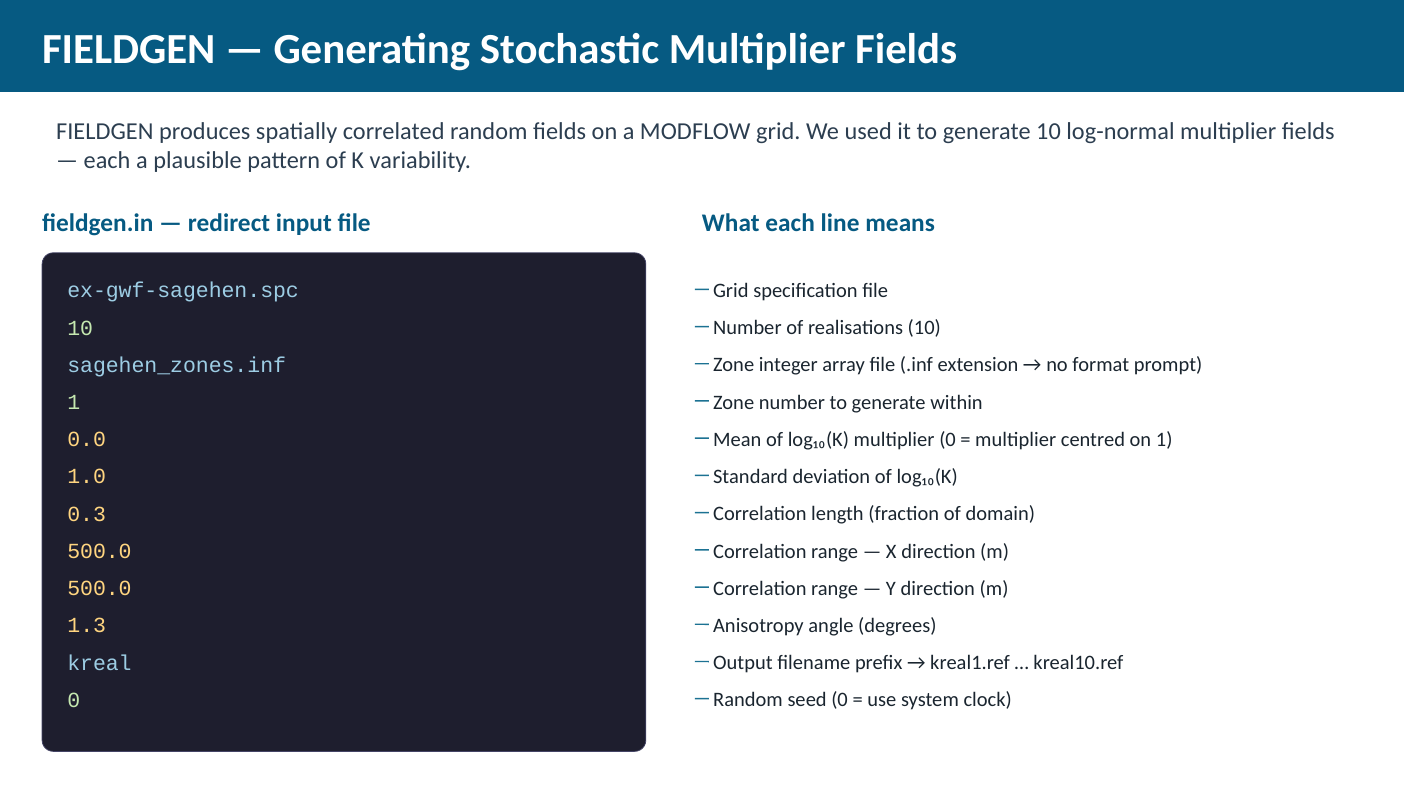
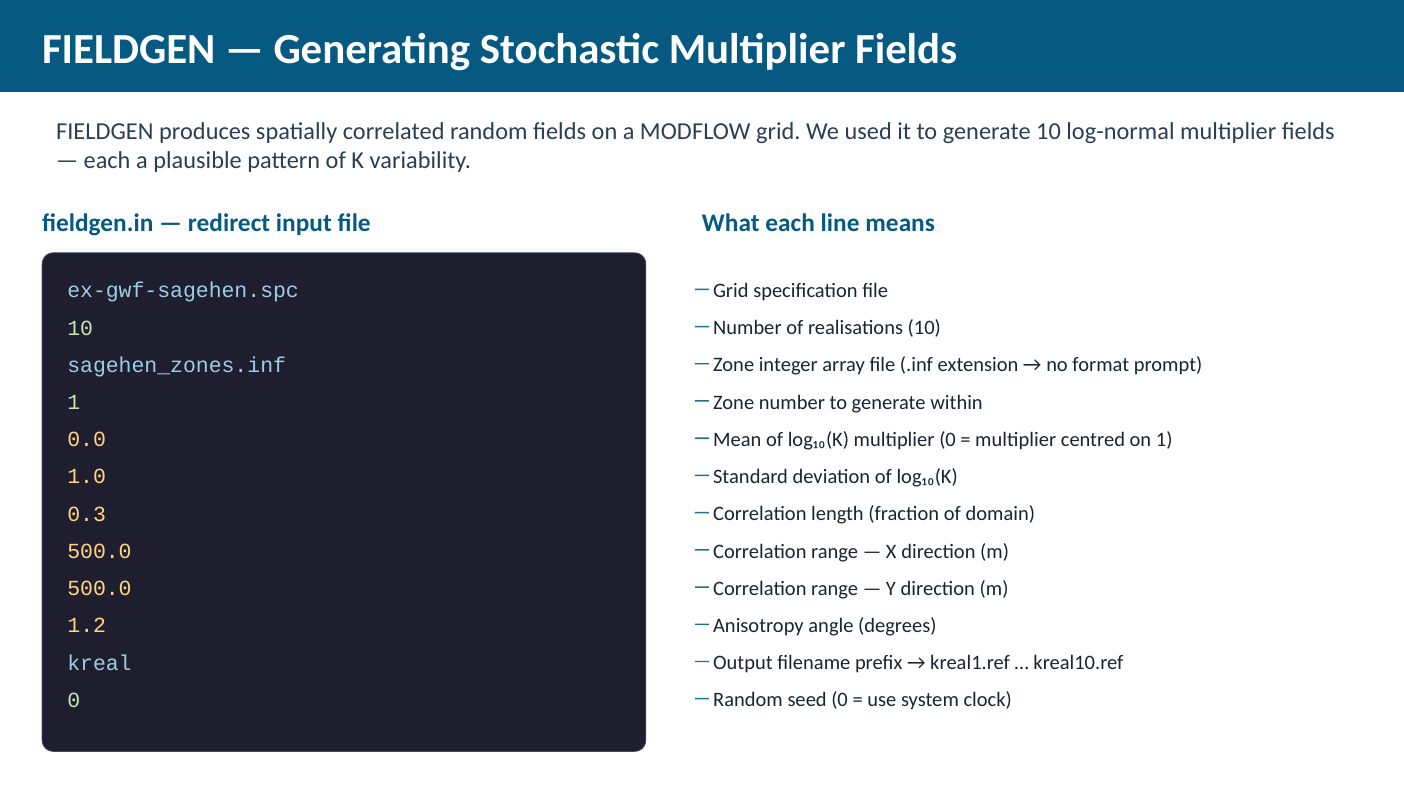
1.3: 1.3 -> 1.2
